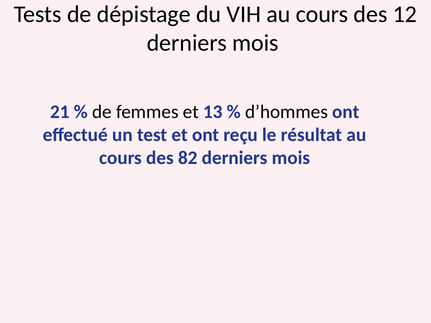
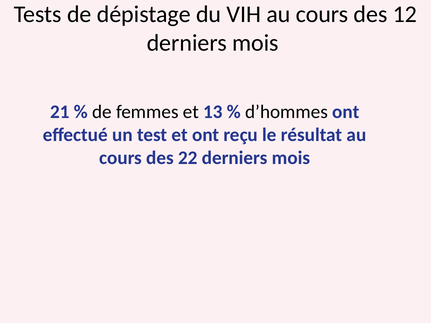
82: 82 -> 22
